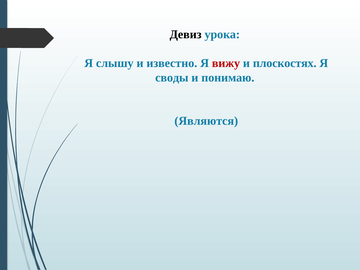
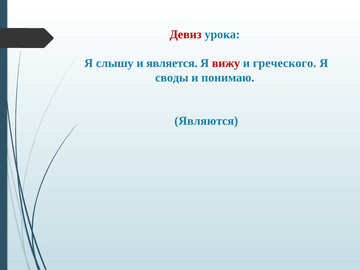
Девиз colour: black -> red
известно: известно -> является
плоскостях: плоскостях -> греческого
